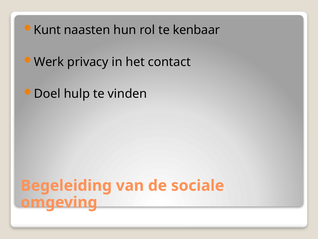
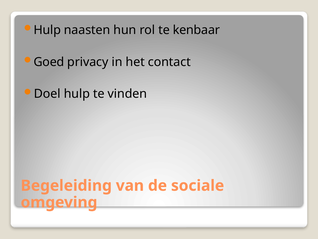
Kunt at (47, 30): Kunt -> Hulp
Werk: Werk -> Goed
